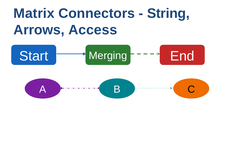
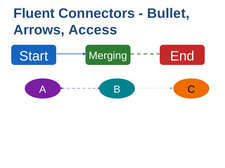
Matrix: Matrix -> Fluent
String: String -> Bullet
